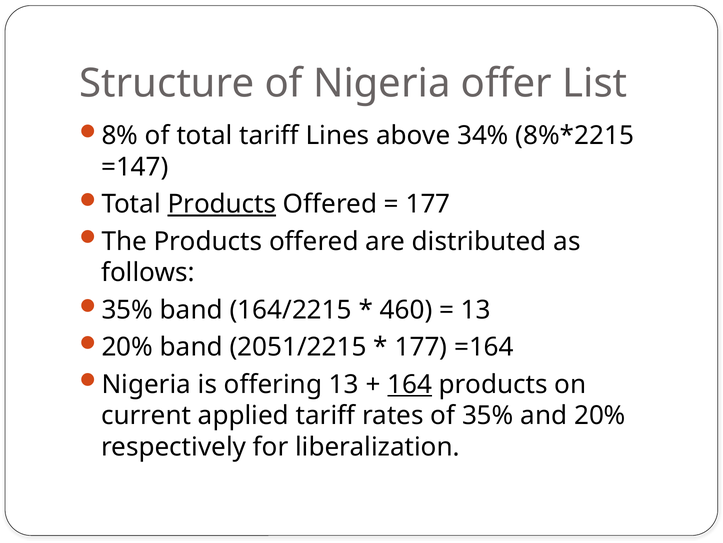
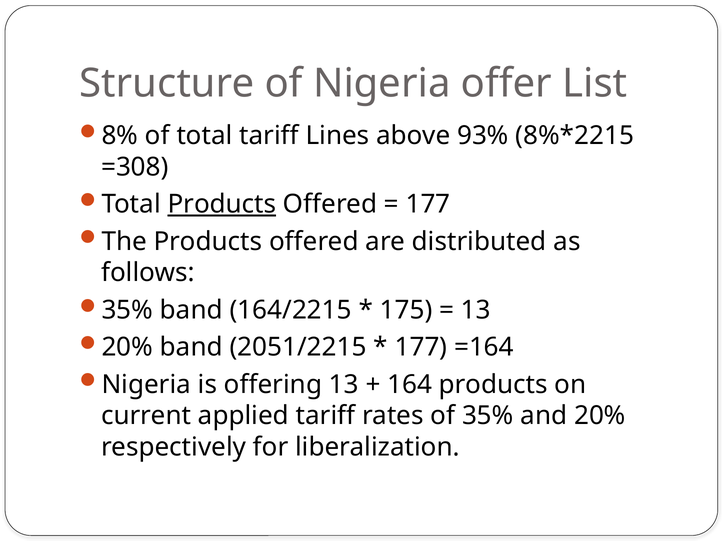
34%: 34% -> 93%
=147: =147 -> =308
460: 460 -> 175
164 underline: present -> none
